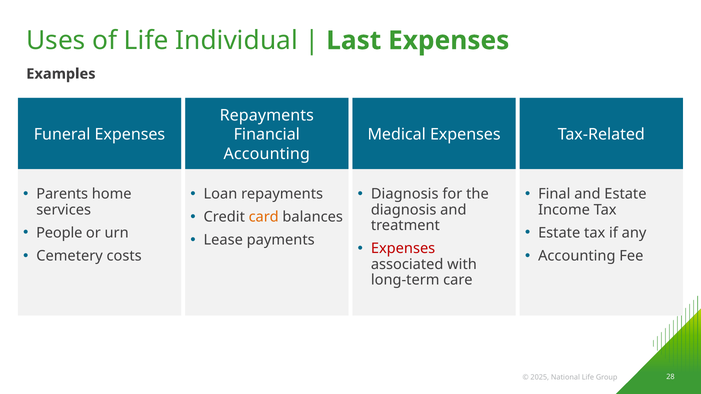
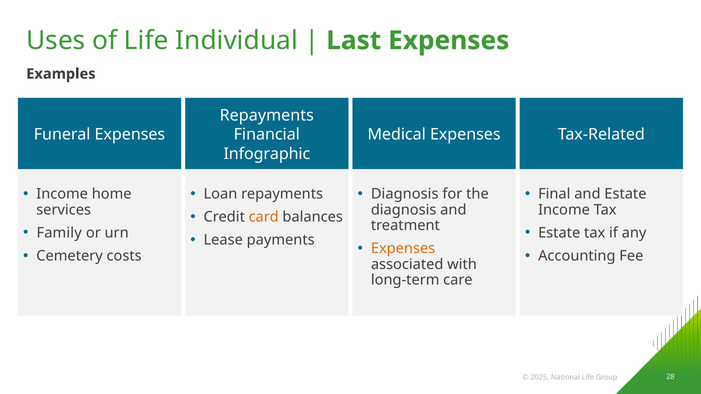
Accounting at (267, 154): Accounting -> Infographic
Parents at (62, 194): Parents -> Income
People: People -> Family
Expenses at (403, 249) colour: red -> orange
